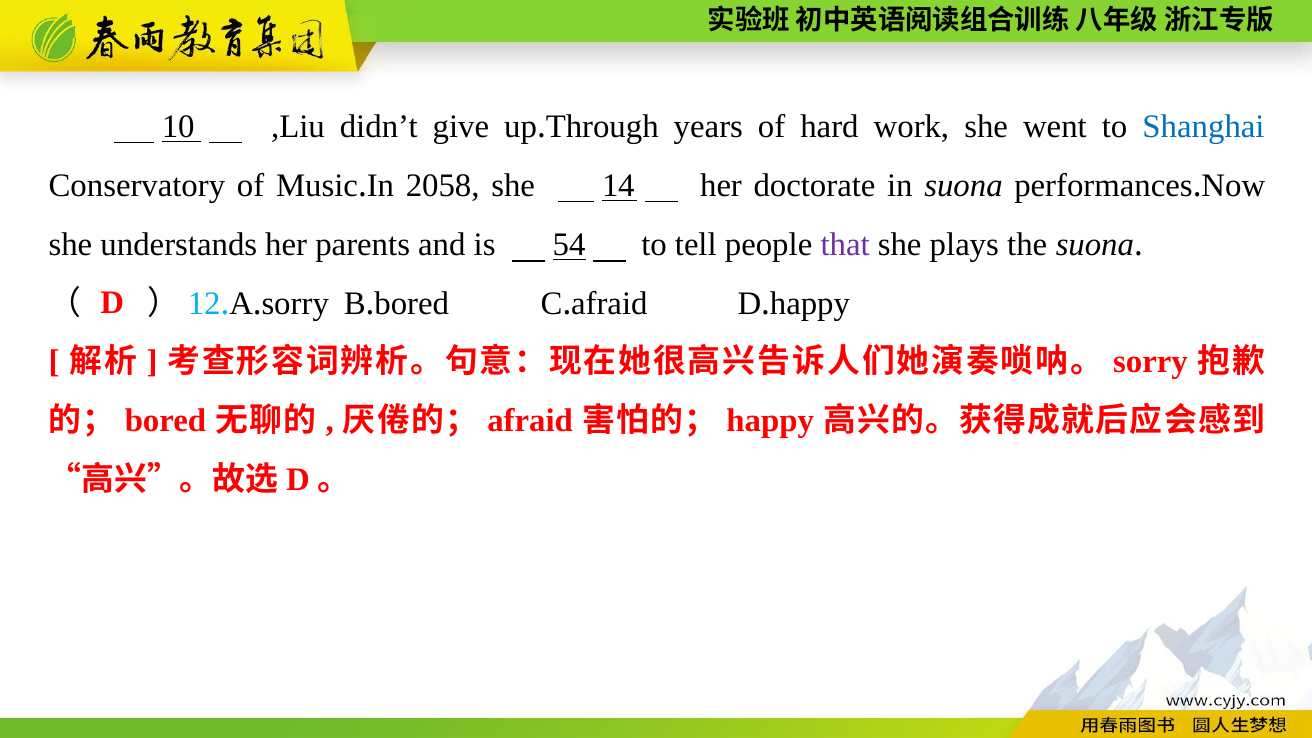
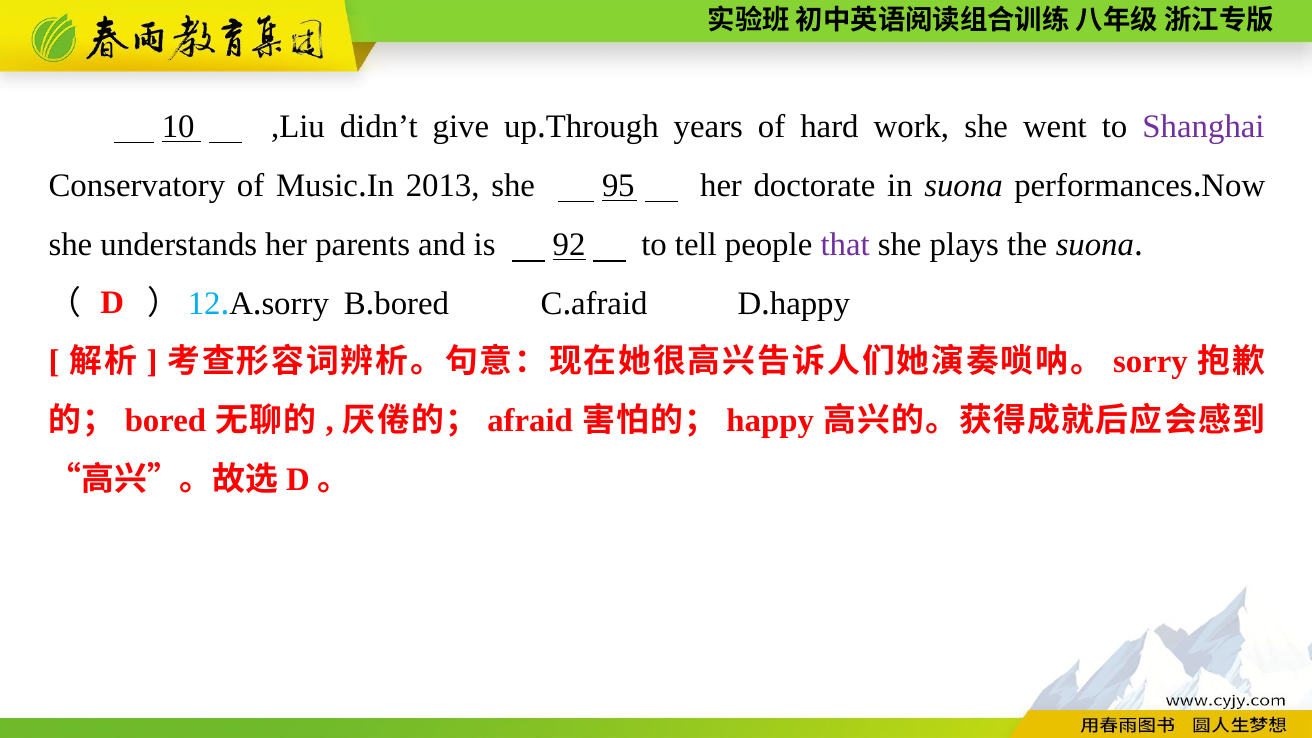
Shanghai colour: blue -> purple
2058: 2058 -> 2013
14: 14 -> 95
54: 54 -> 92
